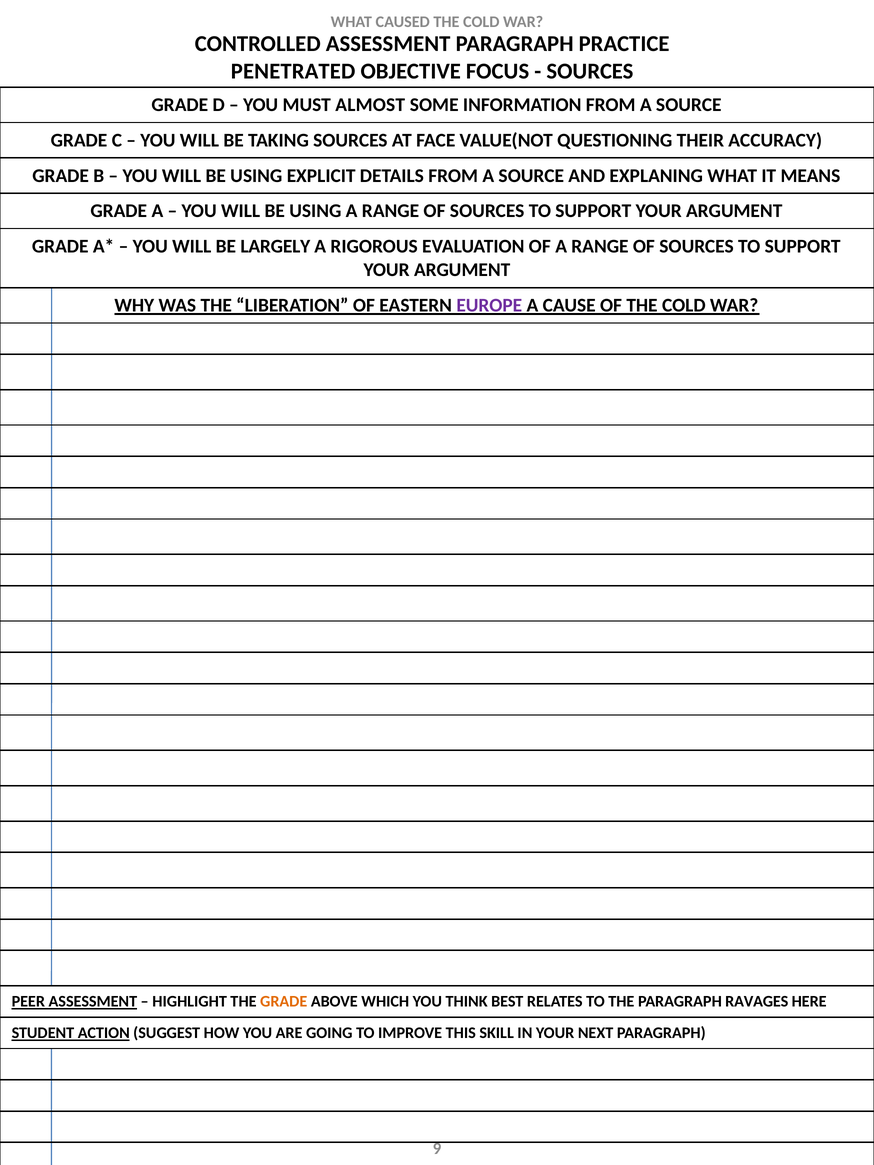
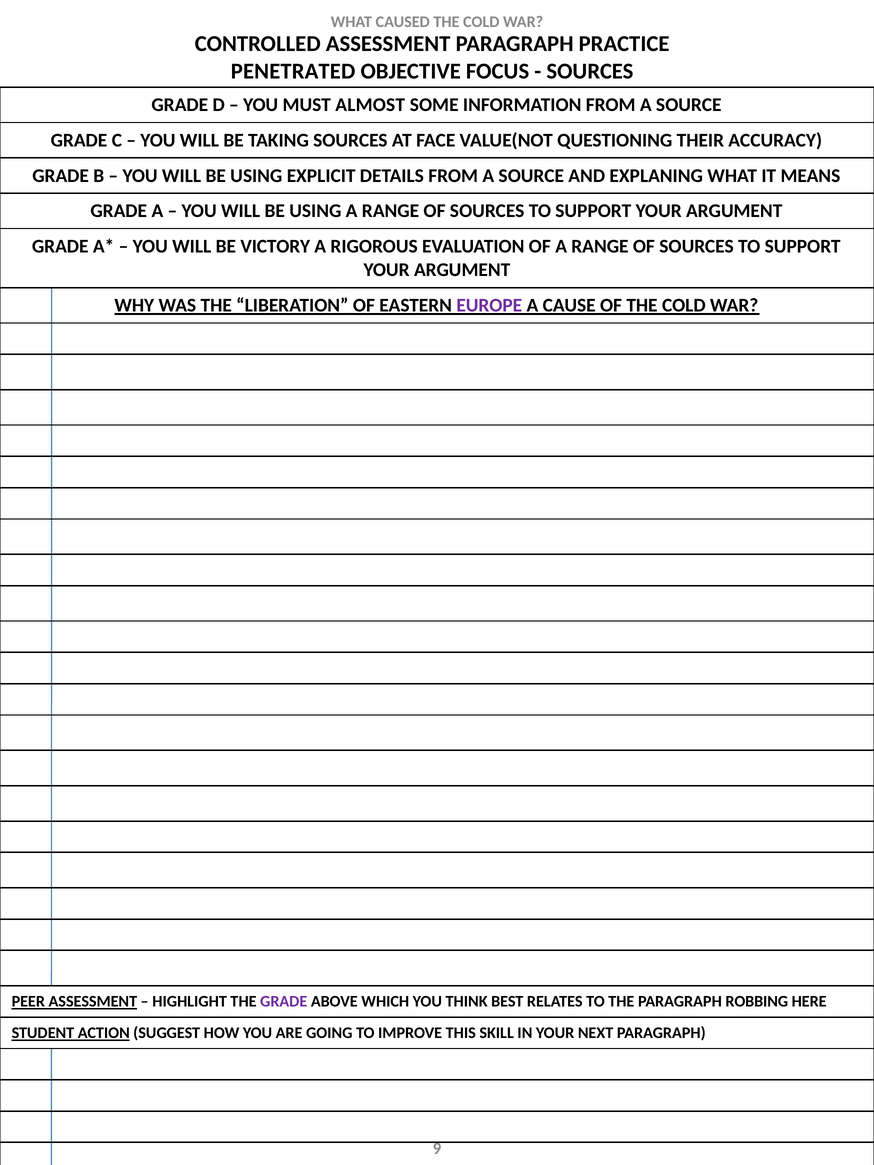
LARGELY: LARGELY -> VICTORY
GRADE at (284, 1002) colour: orange -> purple
RAVAGES: RAVAGES -> ROBBING
